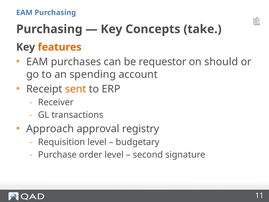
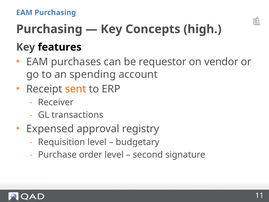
take: take -> high
features colour: orange -> black
should: should -> vendor
Approach: Approach -> Expensed
